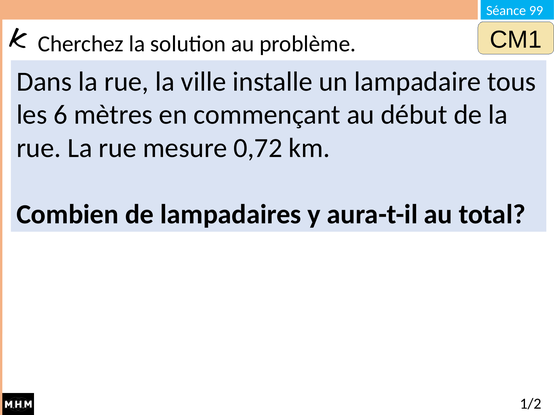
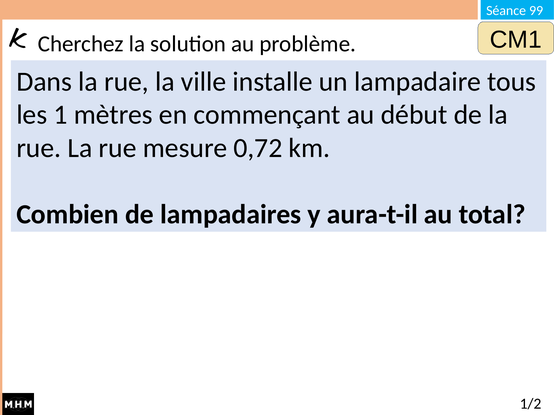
6: 6 -> 1
